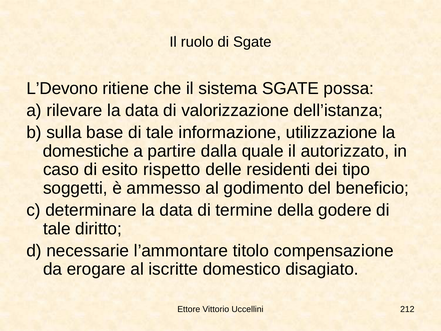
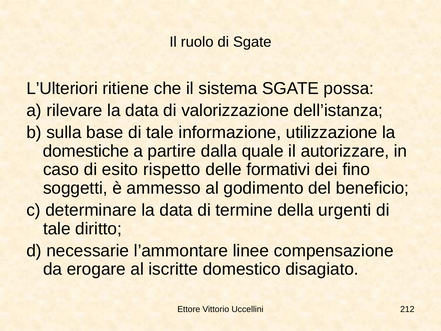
L’Devono: L’Devono -> L’Ulteriori
autorizzato: autorizzato -> autorizzare
residenti: residenti -> formativi
tipo: tipo -> fino
godere: godere -> urgenti
titolo: titolo -> linee
